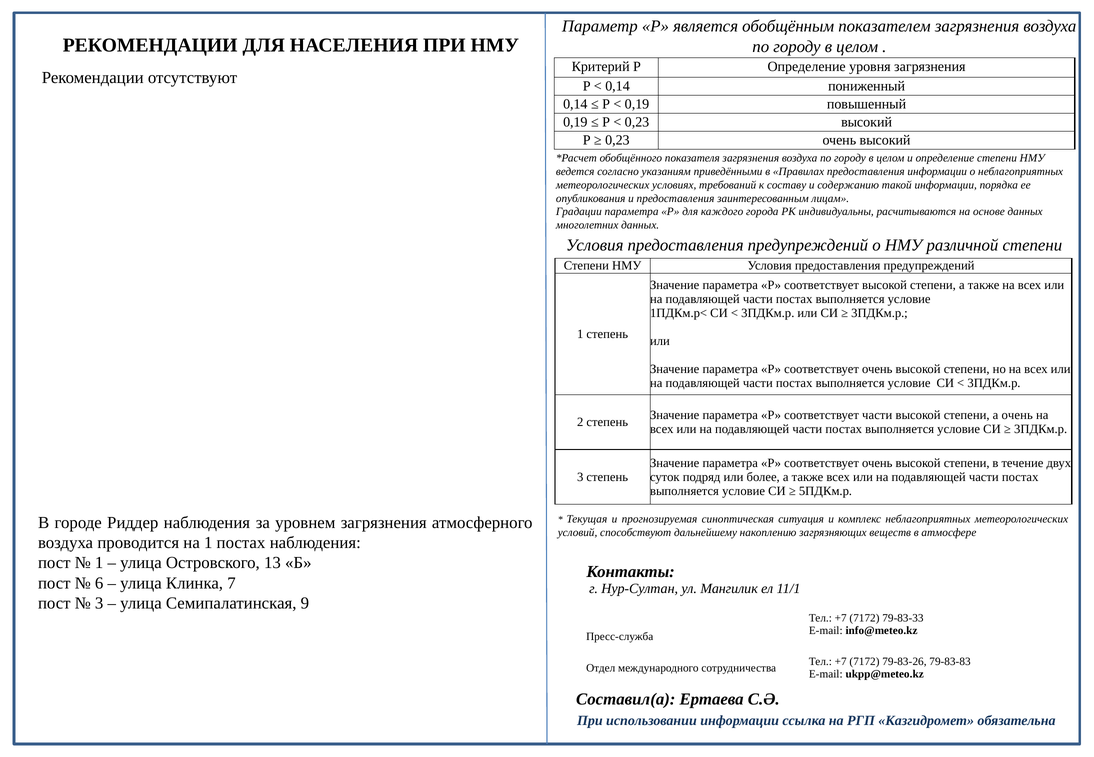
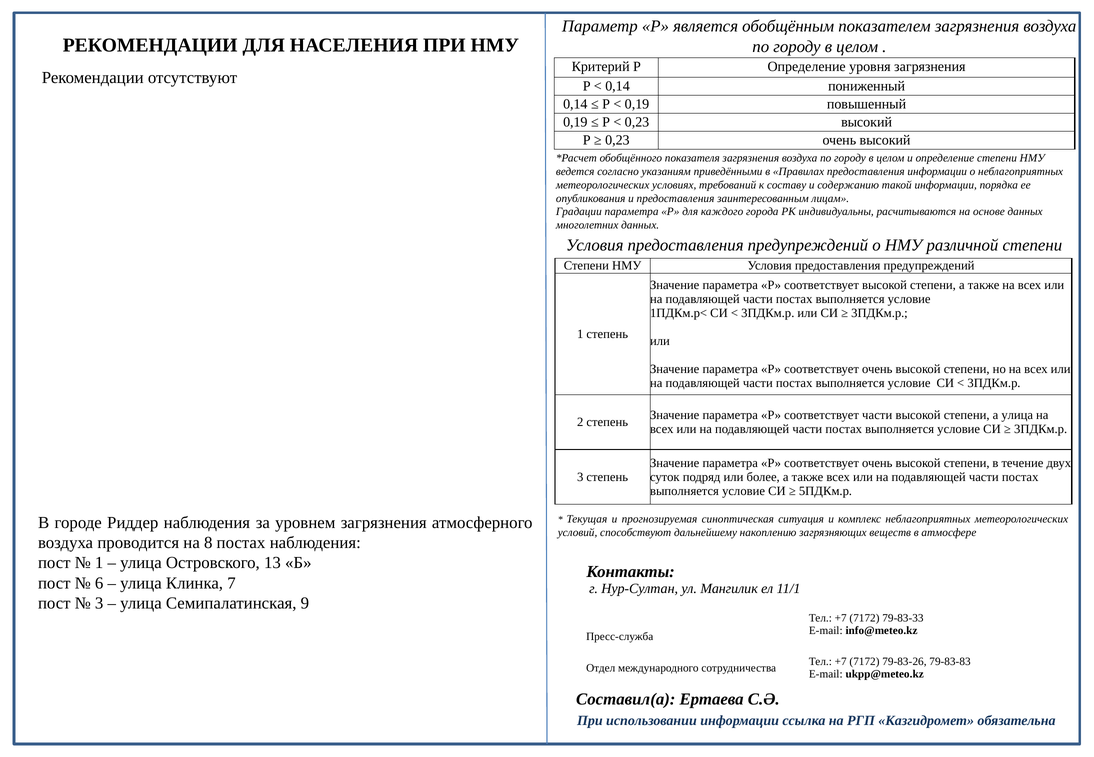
а очень: очень -> улица
на 1: 1 -> 8
